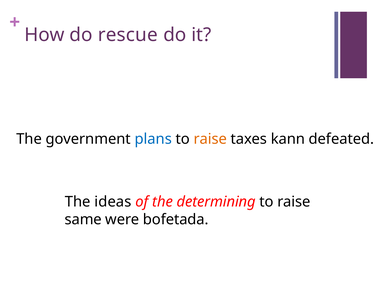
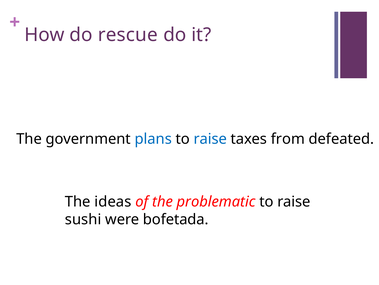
raise at (210, 139) colour: orange -> blue
kann: kann -> from
determining: determining -> problematic
same: same -> sushi
